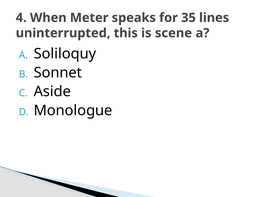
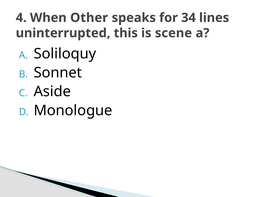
Meter: Meter -> Other
35: 35 -> 34
